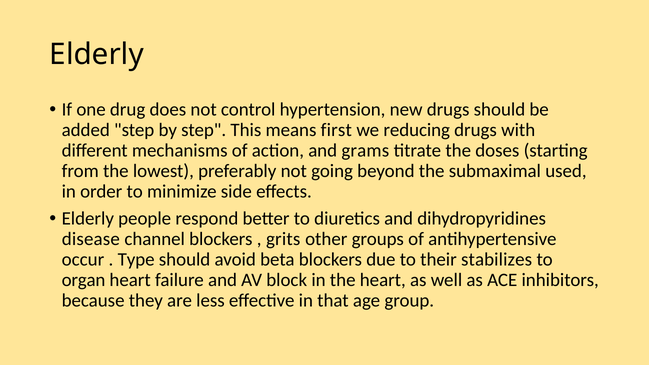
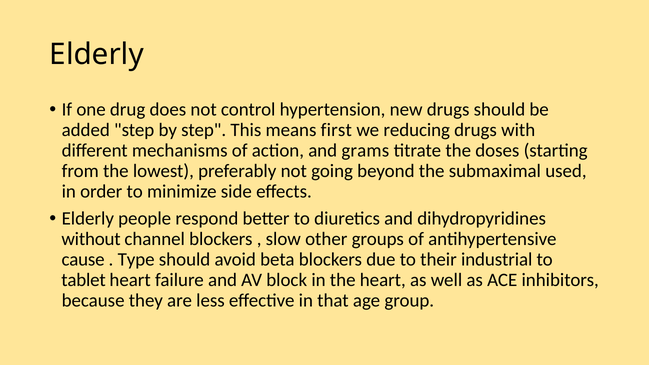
disease: disease -> without
grits: grits -> slow
occur: occur -> cause
stabilizes: stabilizes -> industrial
organ: organ -> tablet
